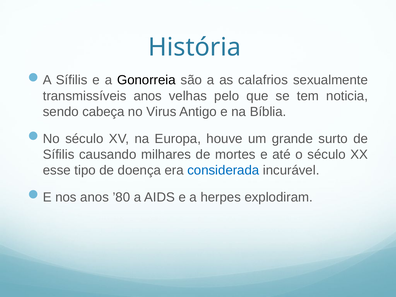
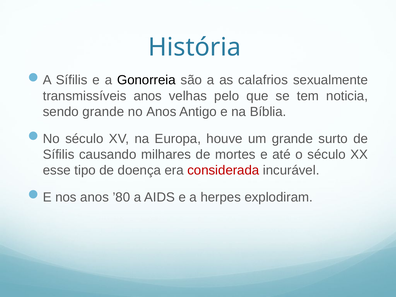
sendo cabeça: cabeça -> grande
no Virus: Virus -> Anos
considerada colour: blue -> red
